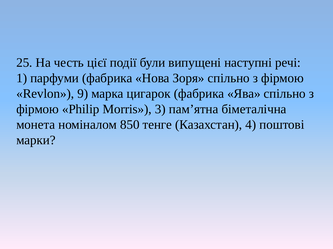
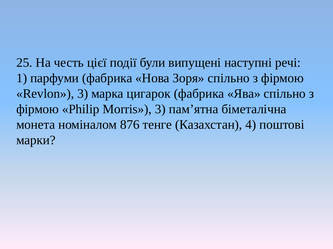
Revlon 9: 9 -> 3
850: 850 -> 876
